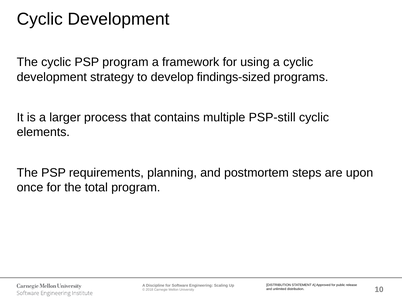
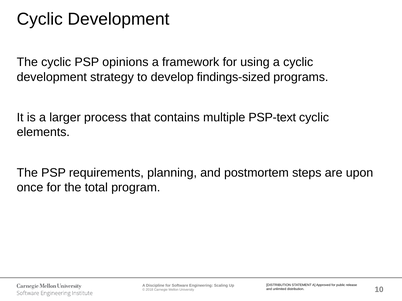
PSP program: program -> opinions
PSP-still: PSP-still -> PSP-text
